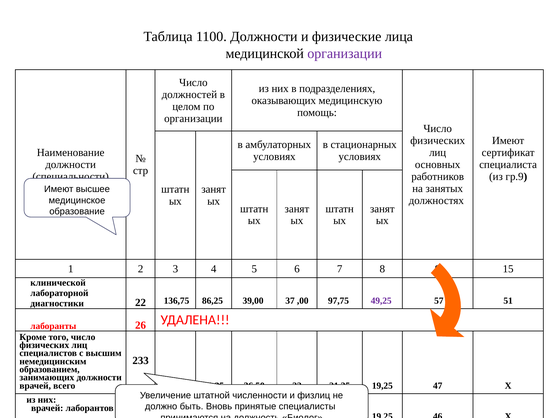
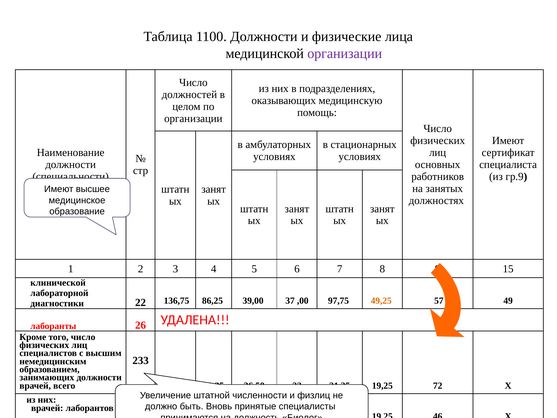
49,25 colour: purple -> orange
51: 51 -> 49
47: 47 -> 72
